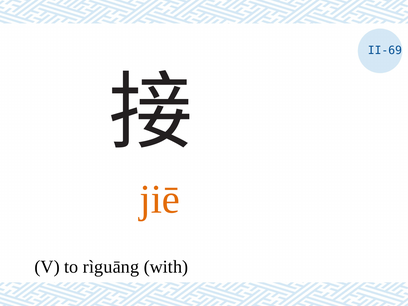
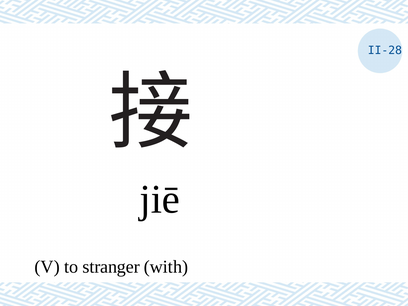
II-69: II-69 -> II-28
jiē colour: orange -> black
rìguāng: rìguāng -> stranger
